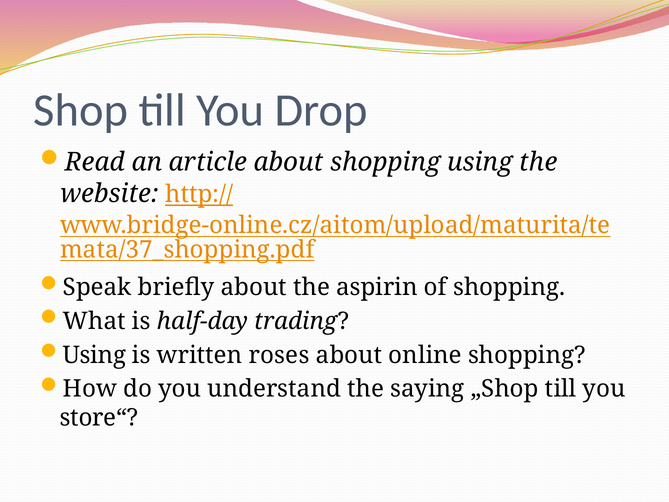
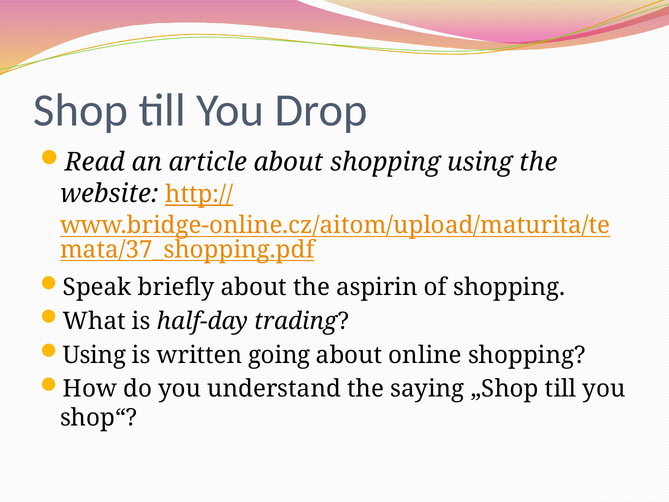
roses: roses -> going
store“: store“ -> shop“
